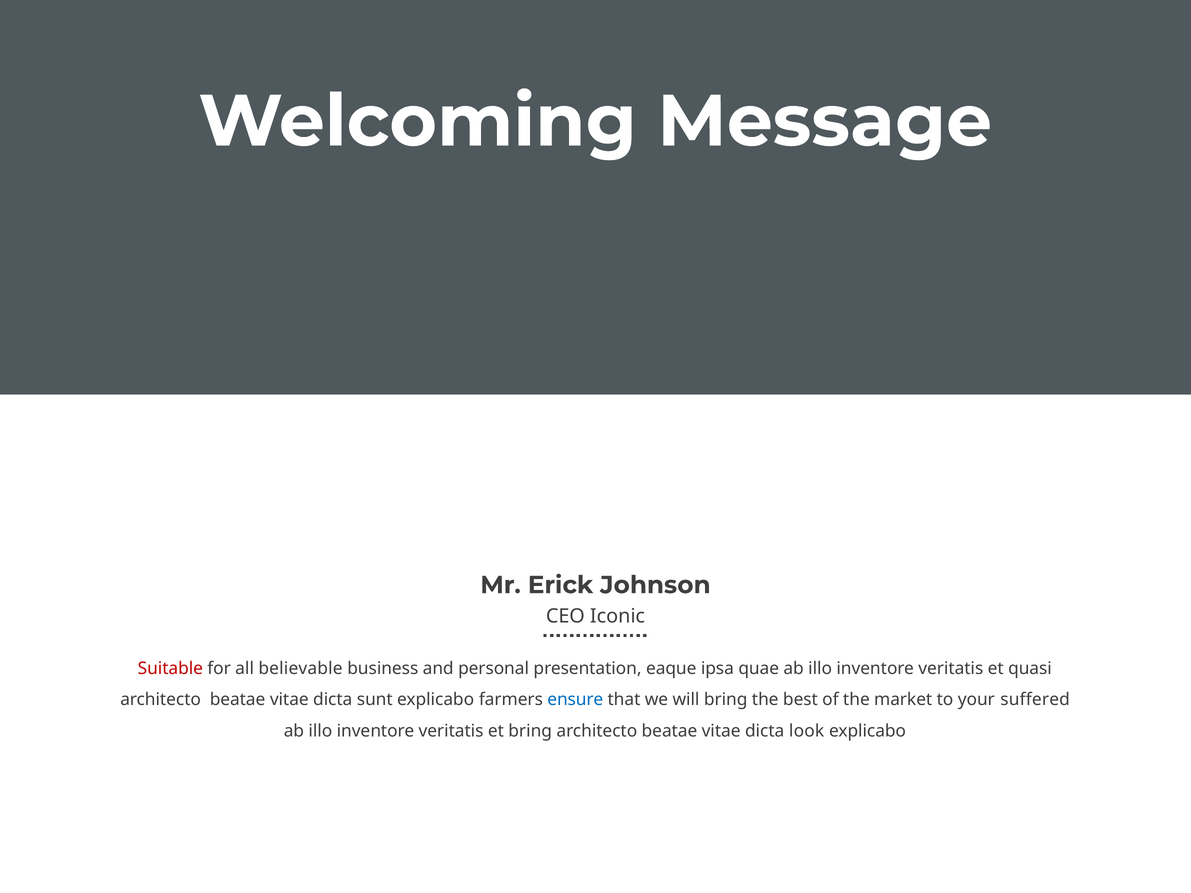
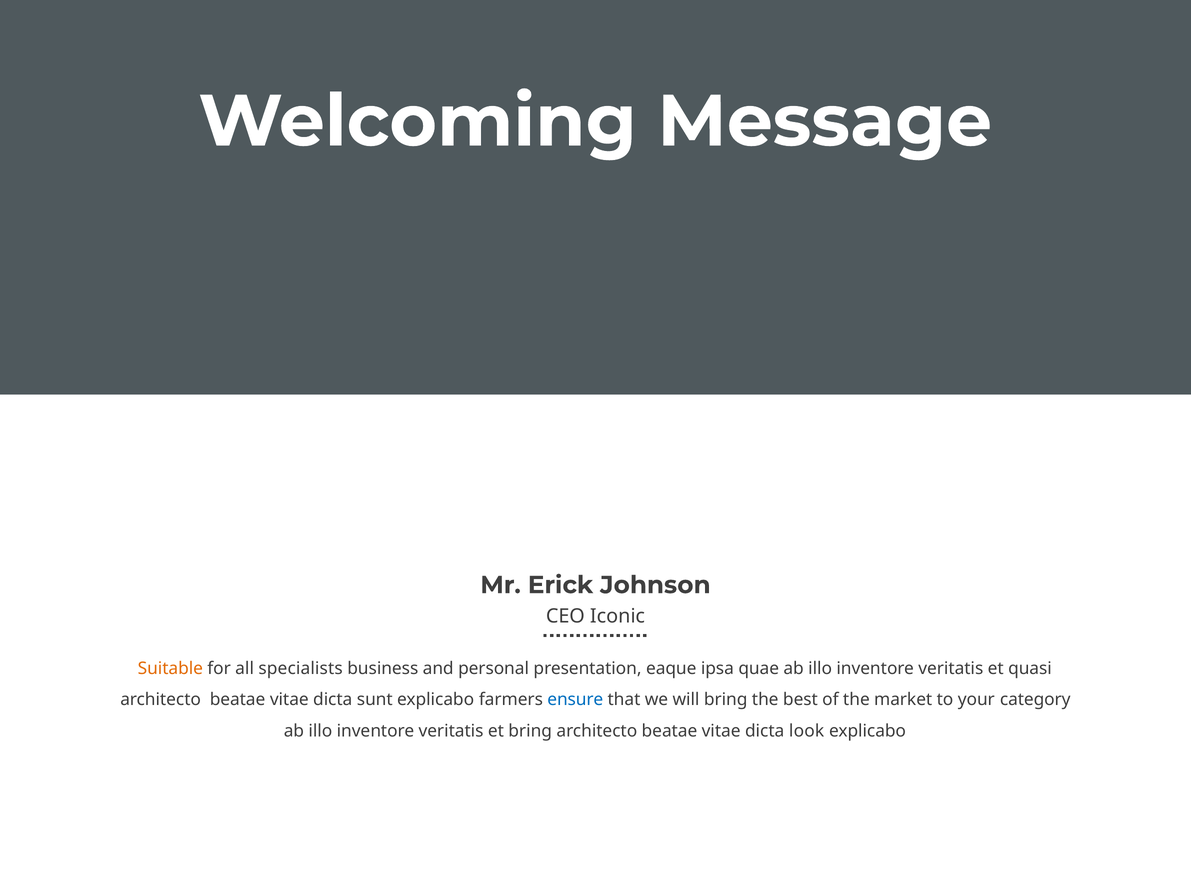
Suitable colour: red -> orange
believable: believable -> specialists
suffered: suffered -> category
